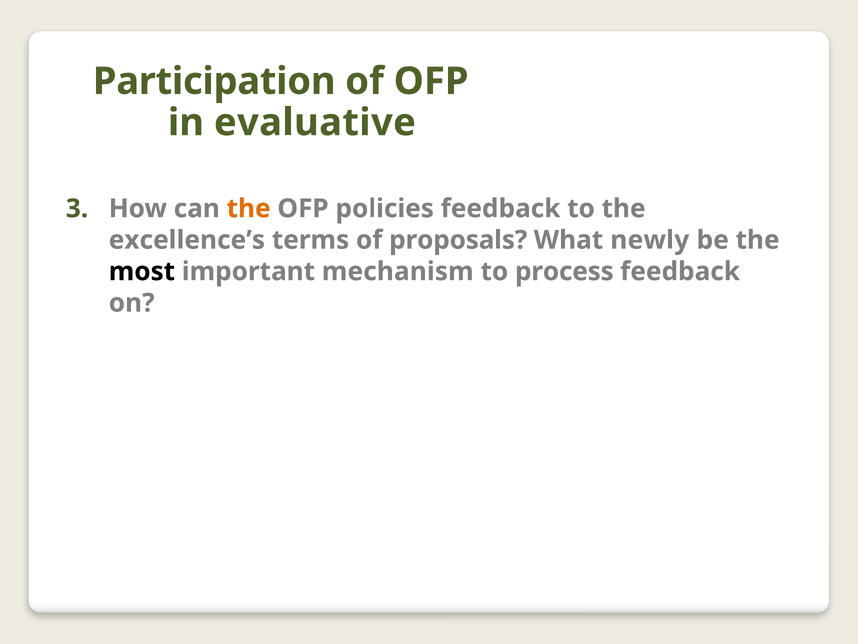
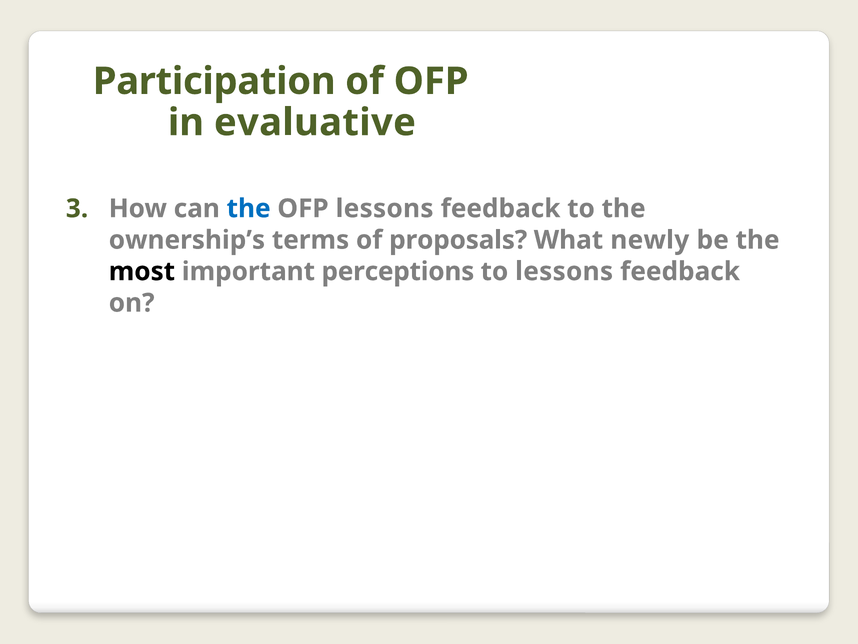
the at (249, 208) colour: orange -> blue
OFP policies: policies -> lessons
excellence’s: excellence’s -> ownership’s
mechanism: mechanism -> perceptions
to process: process -> lessons
